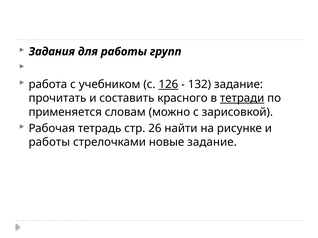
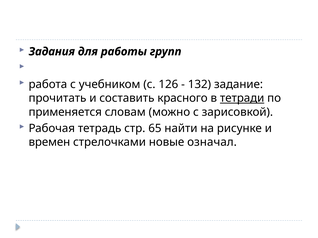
126 underline: present -> none
26: 26 -> 65
работы at (49, 143): работы -> времен
новые задание: задание -> означал
